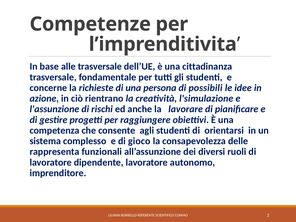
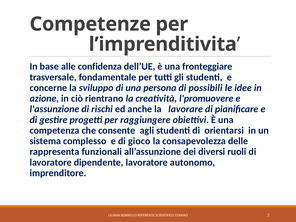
alle trasversale: trasversale -> confidenza
cittadinanza: cittadinanza -> fronteggiare
richieste: richieste -> sviluppo
l'simulazione: l'simulazione -> l'promuovere
